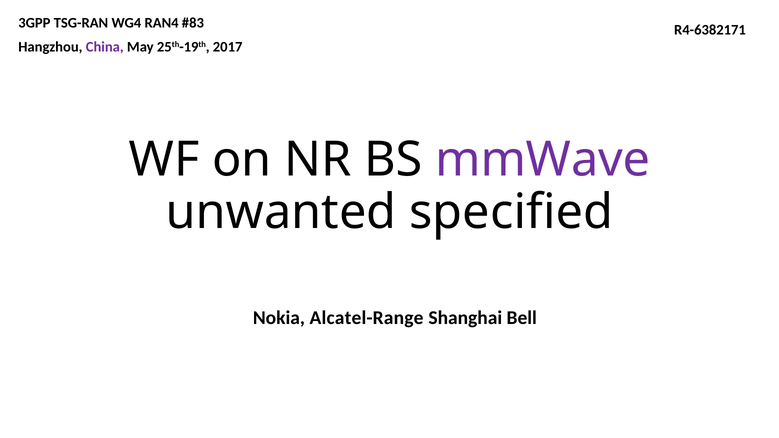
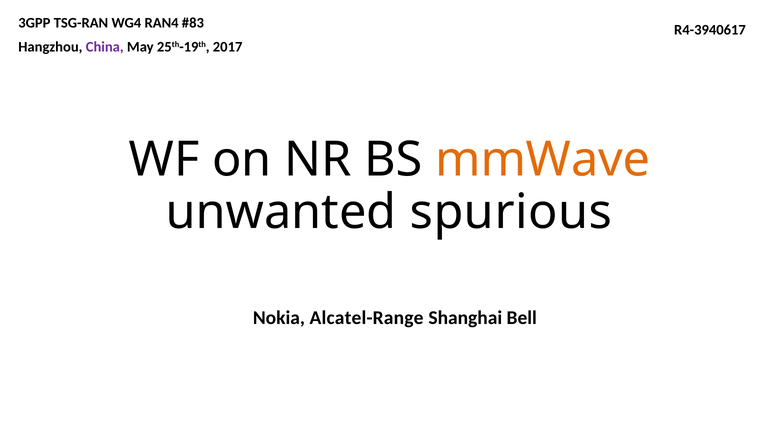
R4-6382171: R4-6382171 -> R4-3940617
mmWave colour: purple -> orange
specified: specified -> spurious
